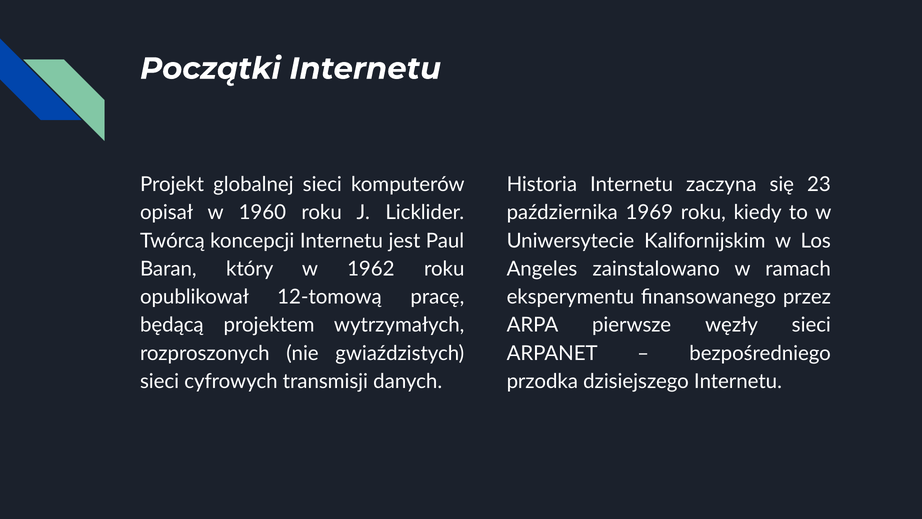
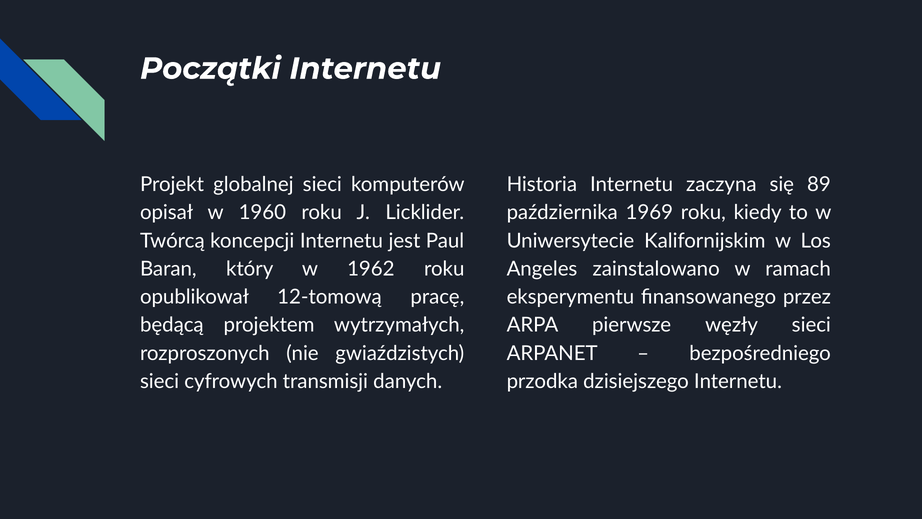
23: 23 -> 89
